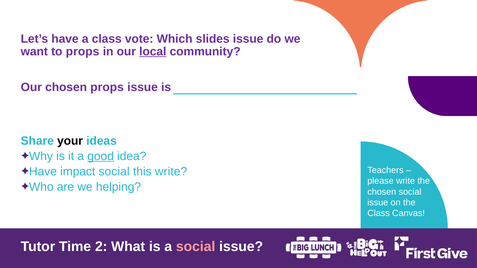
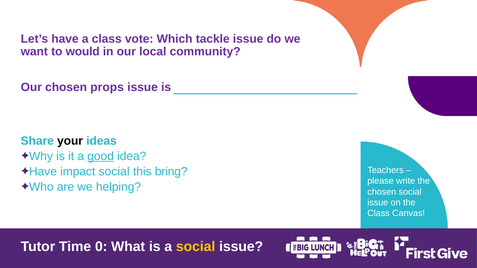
slides: slides -> tackle
to props: props -> would
local underline: present -> none
this write: write -> bring
2: 2 -> 0
social at (196, 247) colour: pink -> yellow
